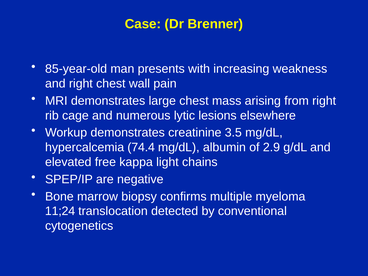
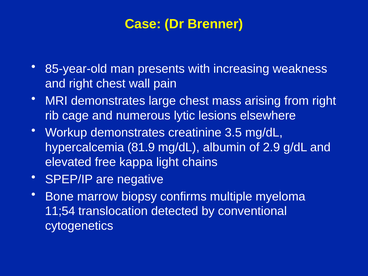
74.4: 74.4 -> 81.9
11;24: 11;24 -> 11;54
